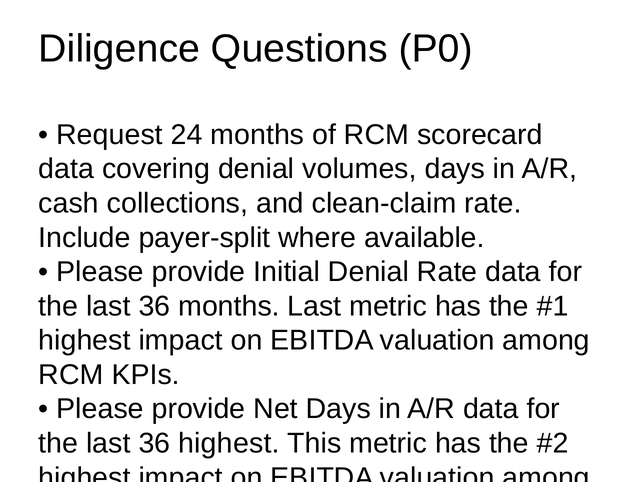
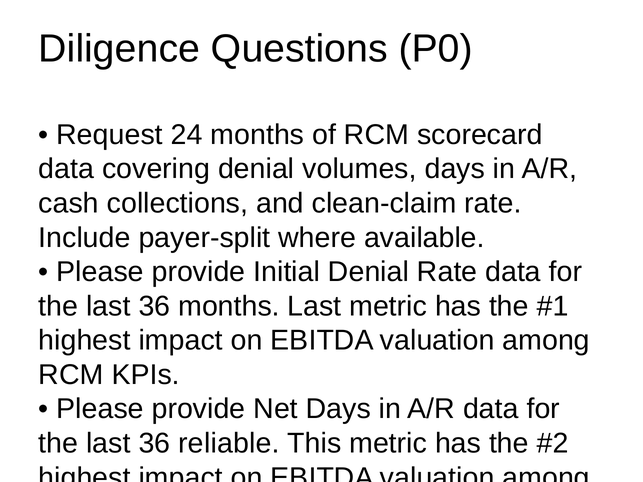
36 highest: highest -> reliable
